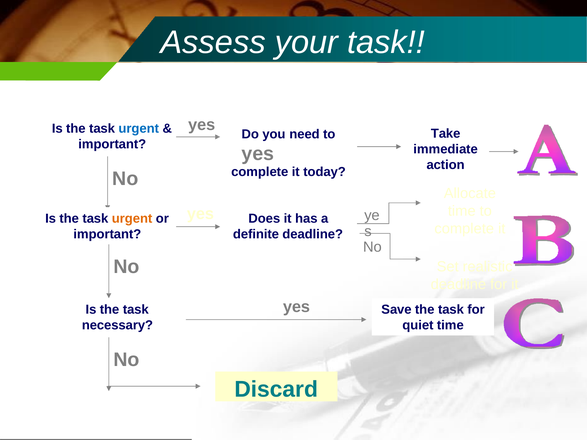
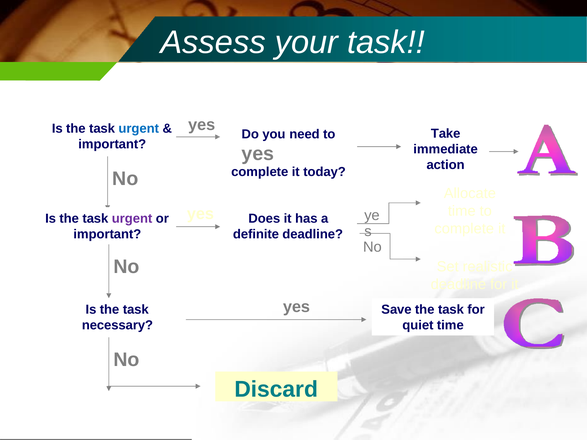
urgent at (132, 219) colour: orange -> purple
